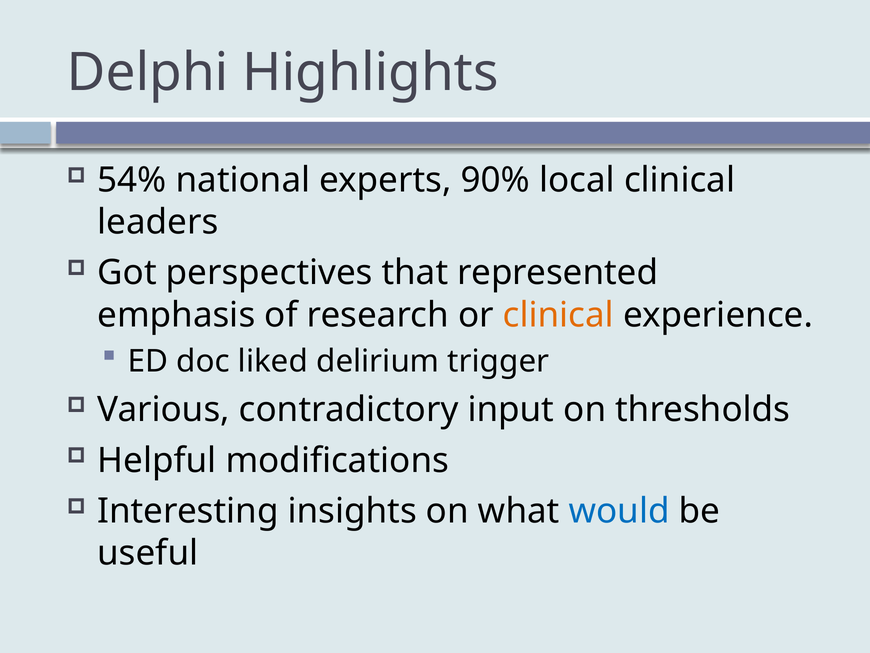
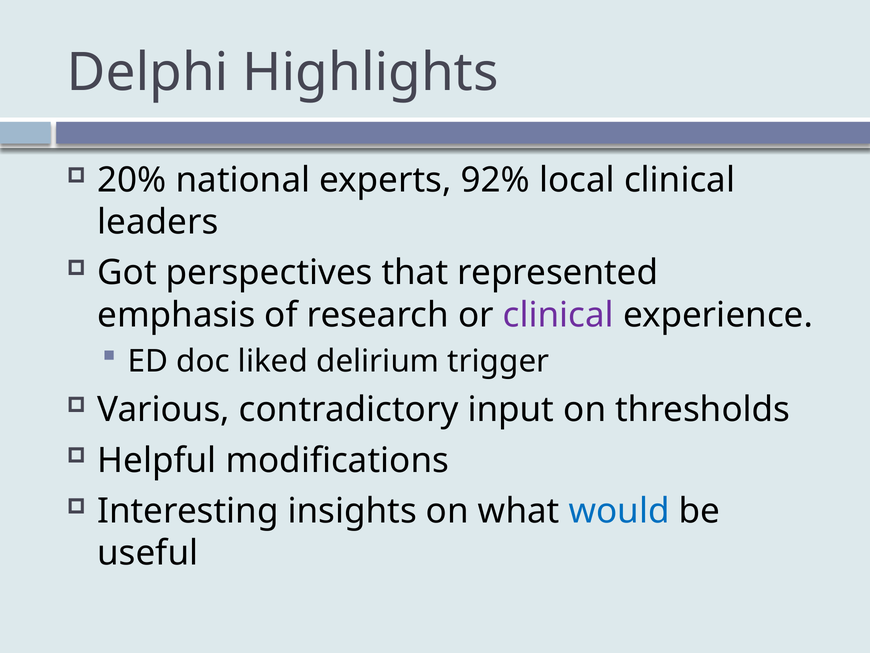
54%: 54% -> 20%
90%: 90% -> 92%
clinical at (558, 315) colour: orange -> purple
